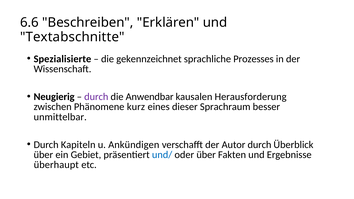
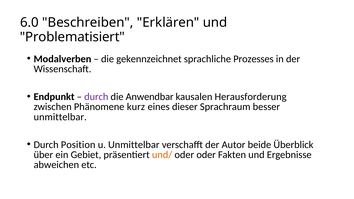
6.6: 6.6 -> 6.0
Textabschnitte: Textabschnitte -> Problematisiert
Spezialisierte: Spezialisierte -> Modalverben
Neugierig: Neugierig -> Endpunkt
Kapiteln: Kapiteln -> Position
u Ankündigen: Ankündigen -> Unmittelbar
Autor durch: durch -> beide
und/ colour: blue -> orange
oder über: über -> oder
überhaupt: überhaupt -> abweichen
